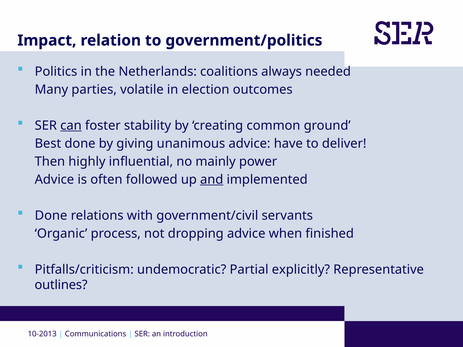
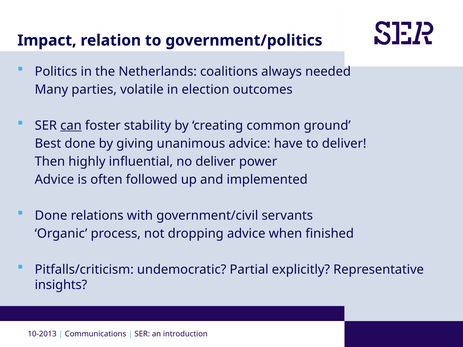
no mainly: mainly -> deliver
and underline: present -> none
outlines: outlines -> insights
